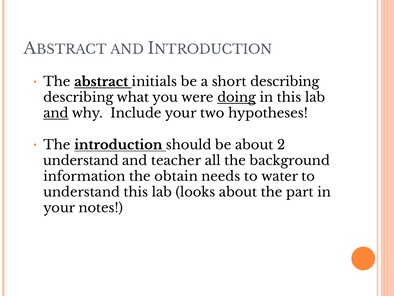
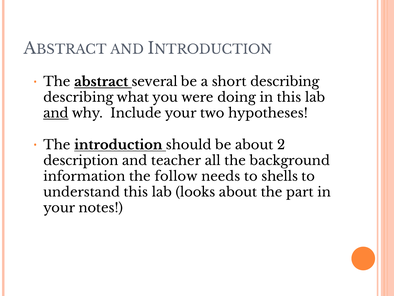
initials: initials -> several
doing underline: present -> none
understand at (81, 160): understand -> description
obtain: obtain -> follow
water: water -> shells
